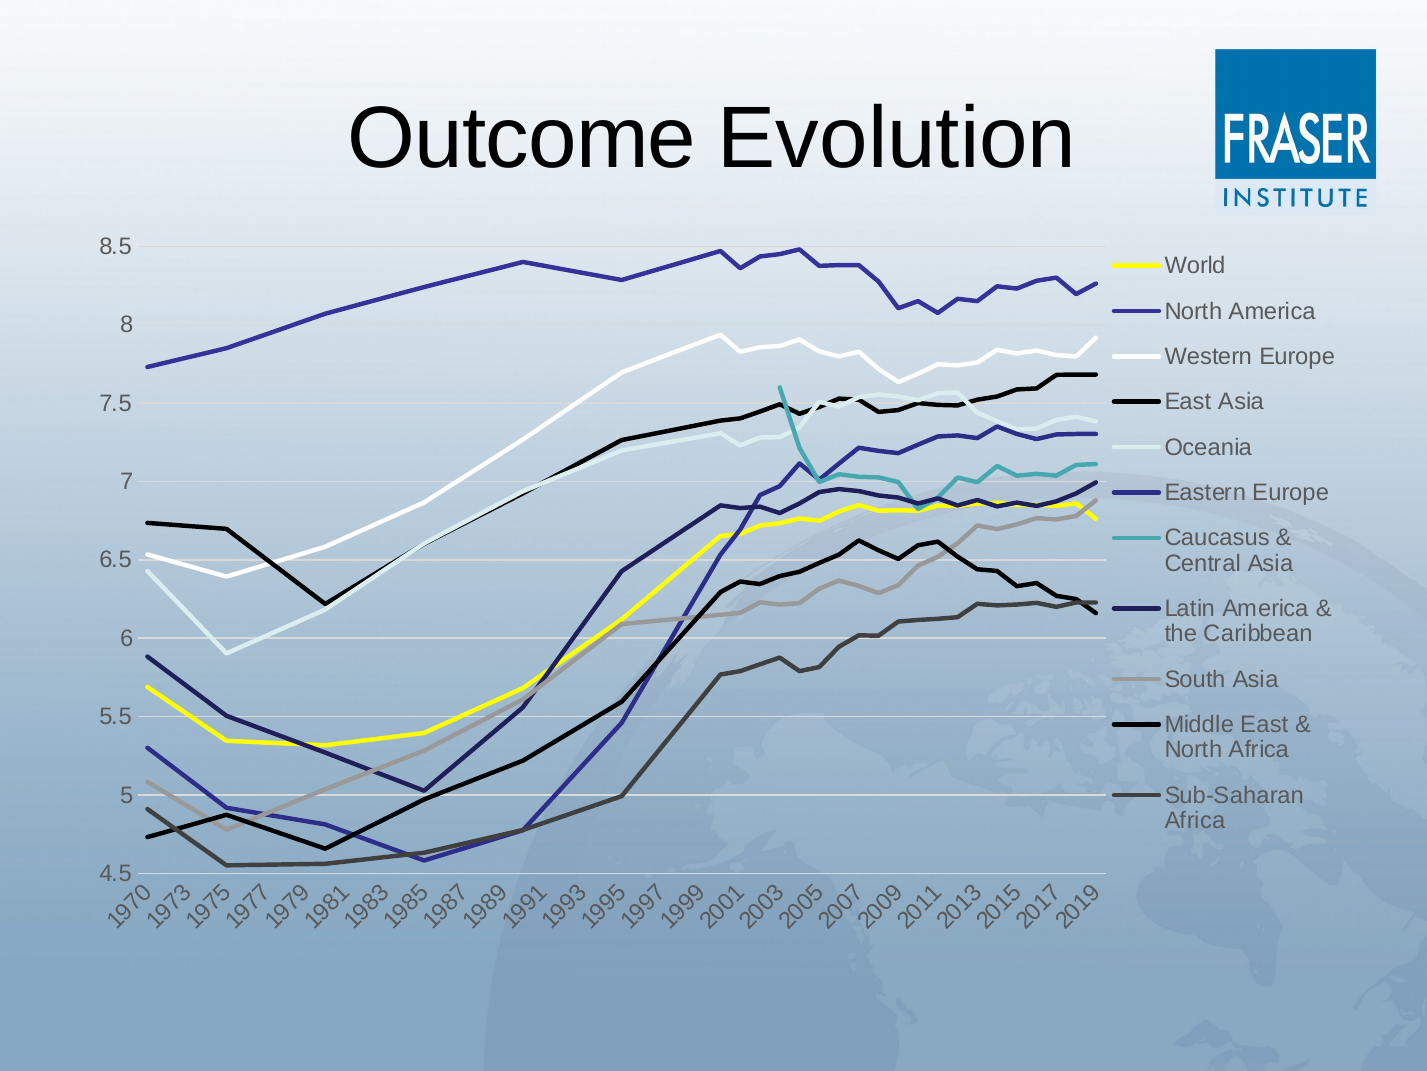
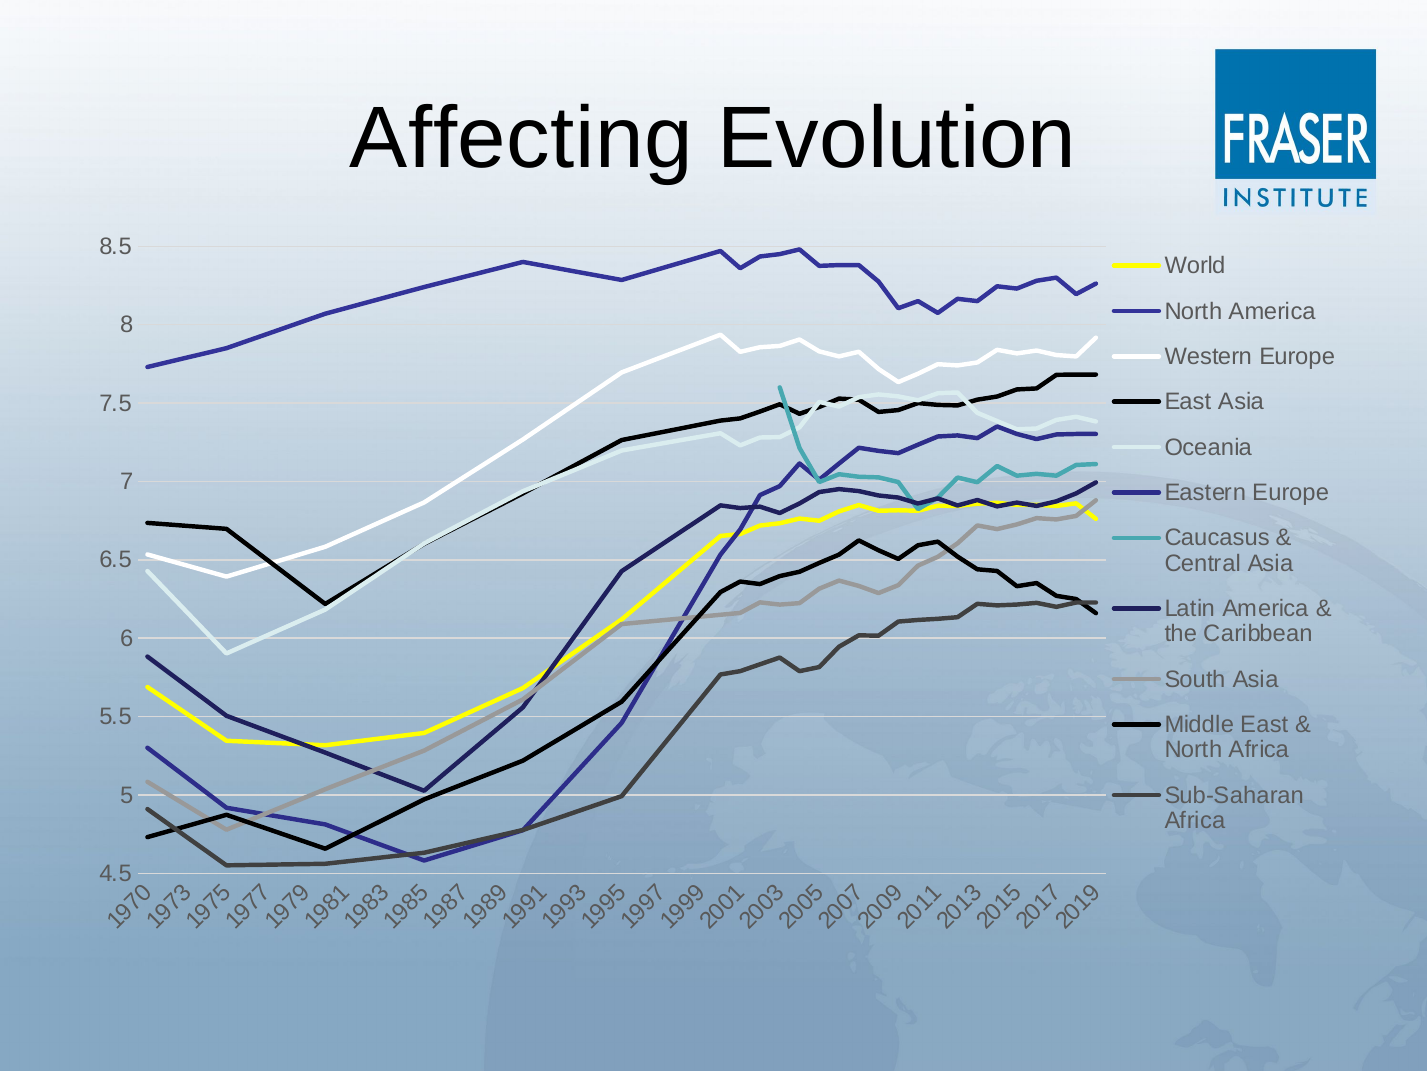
Outcome: Outcome -> Affecting
